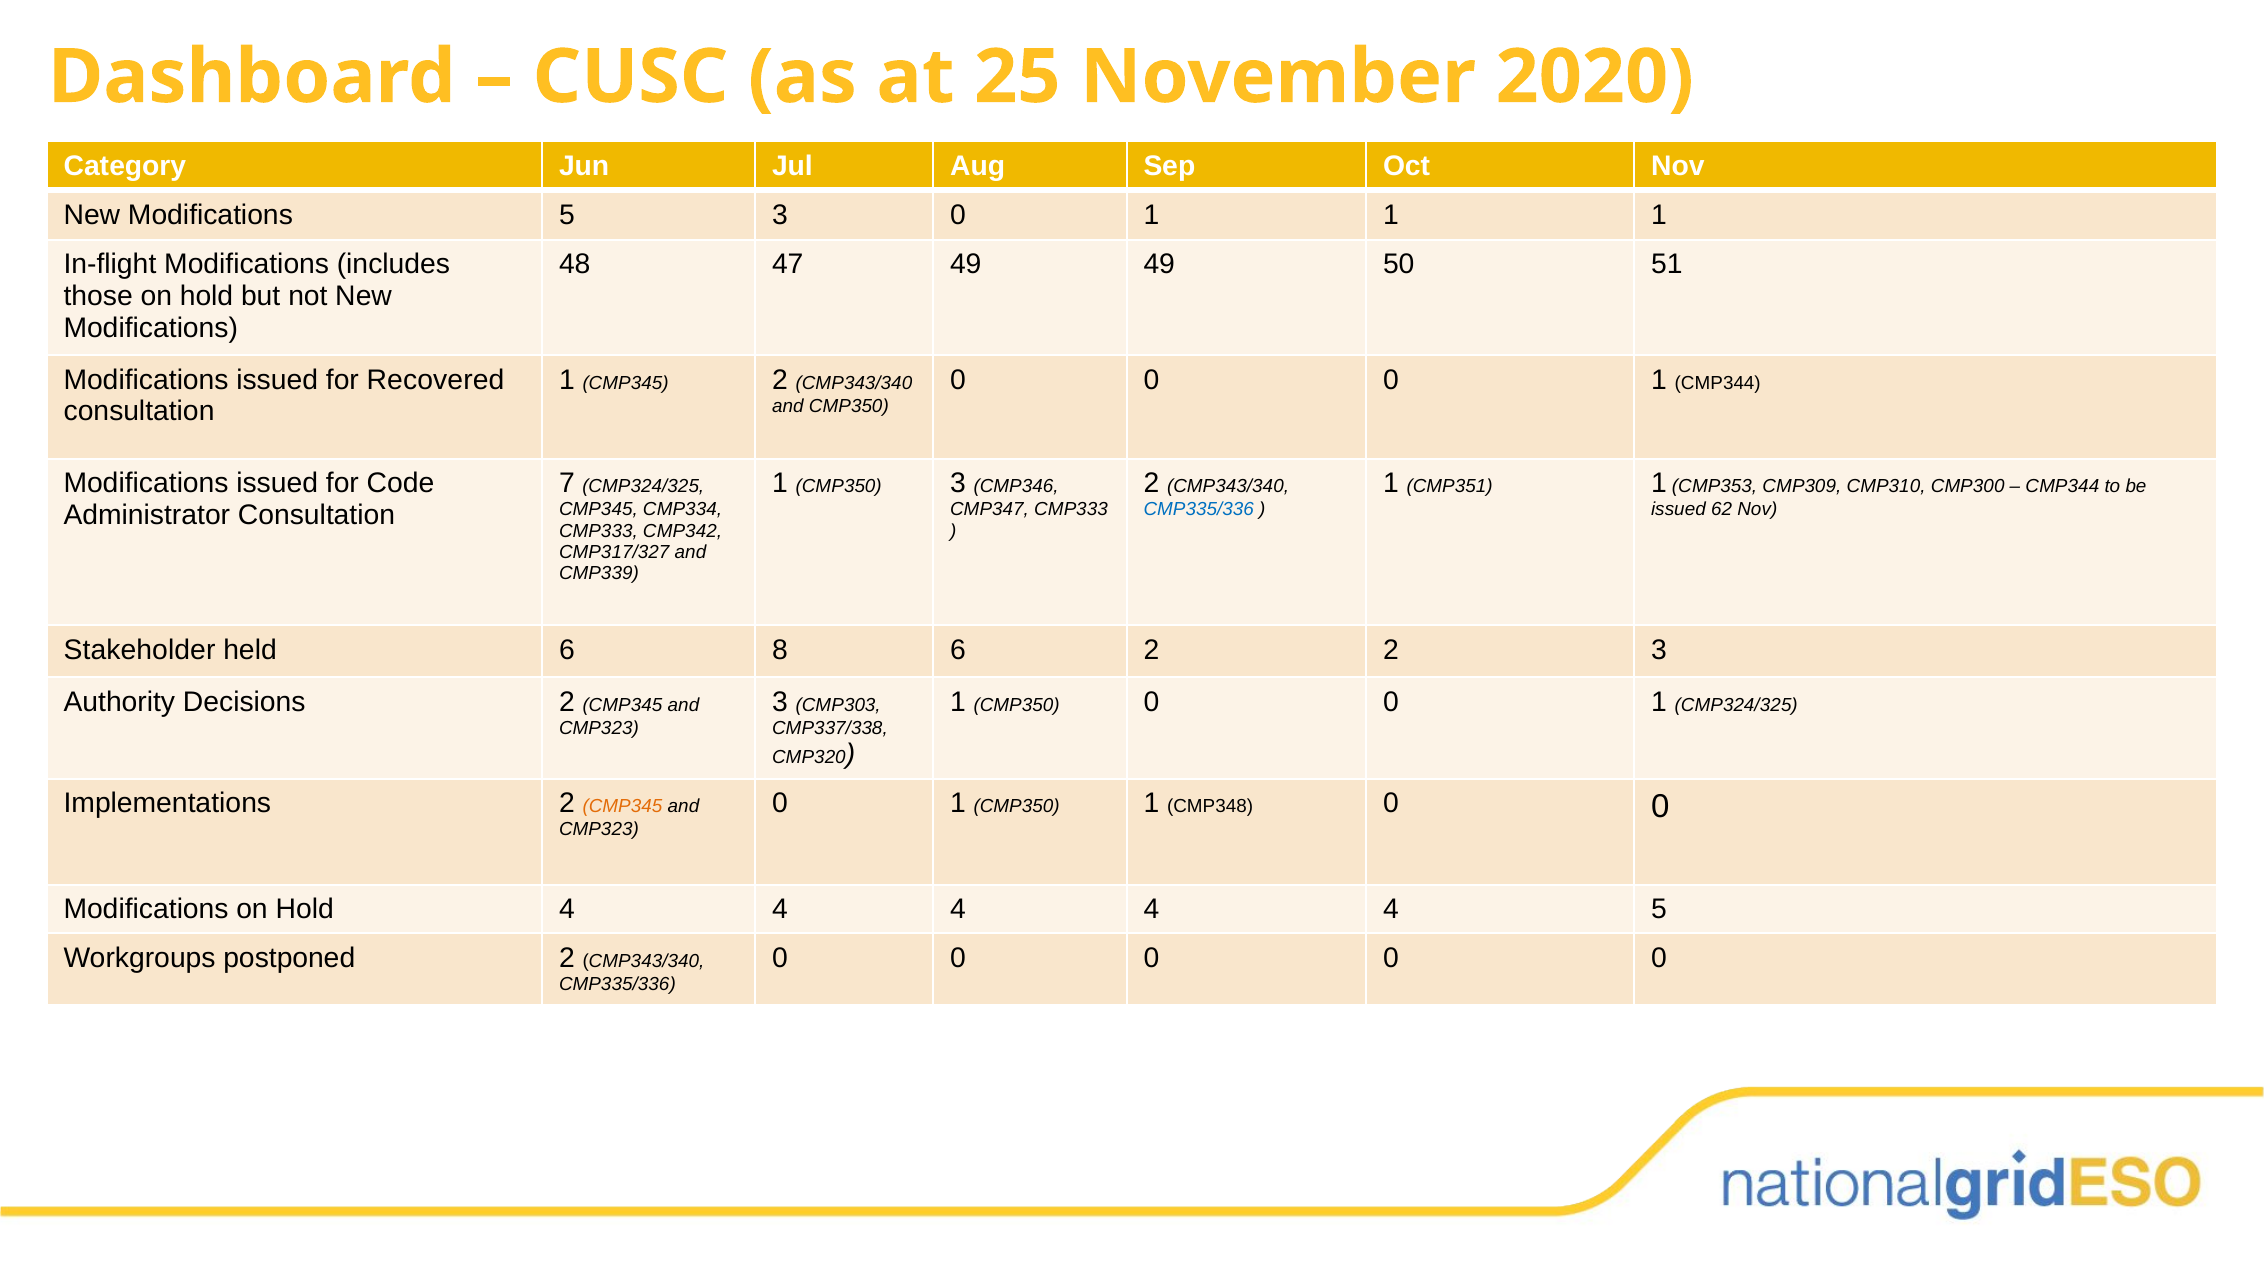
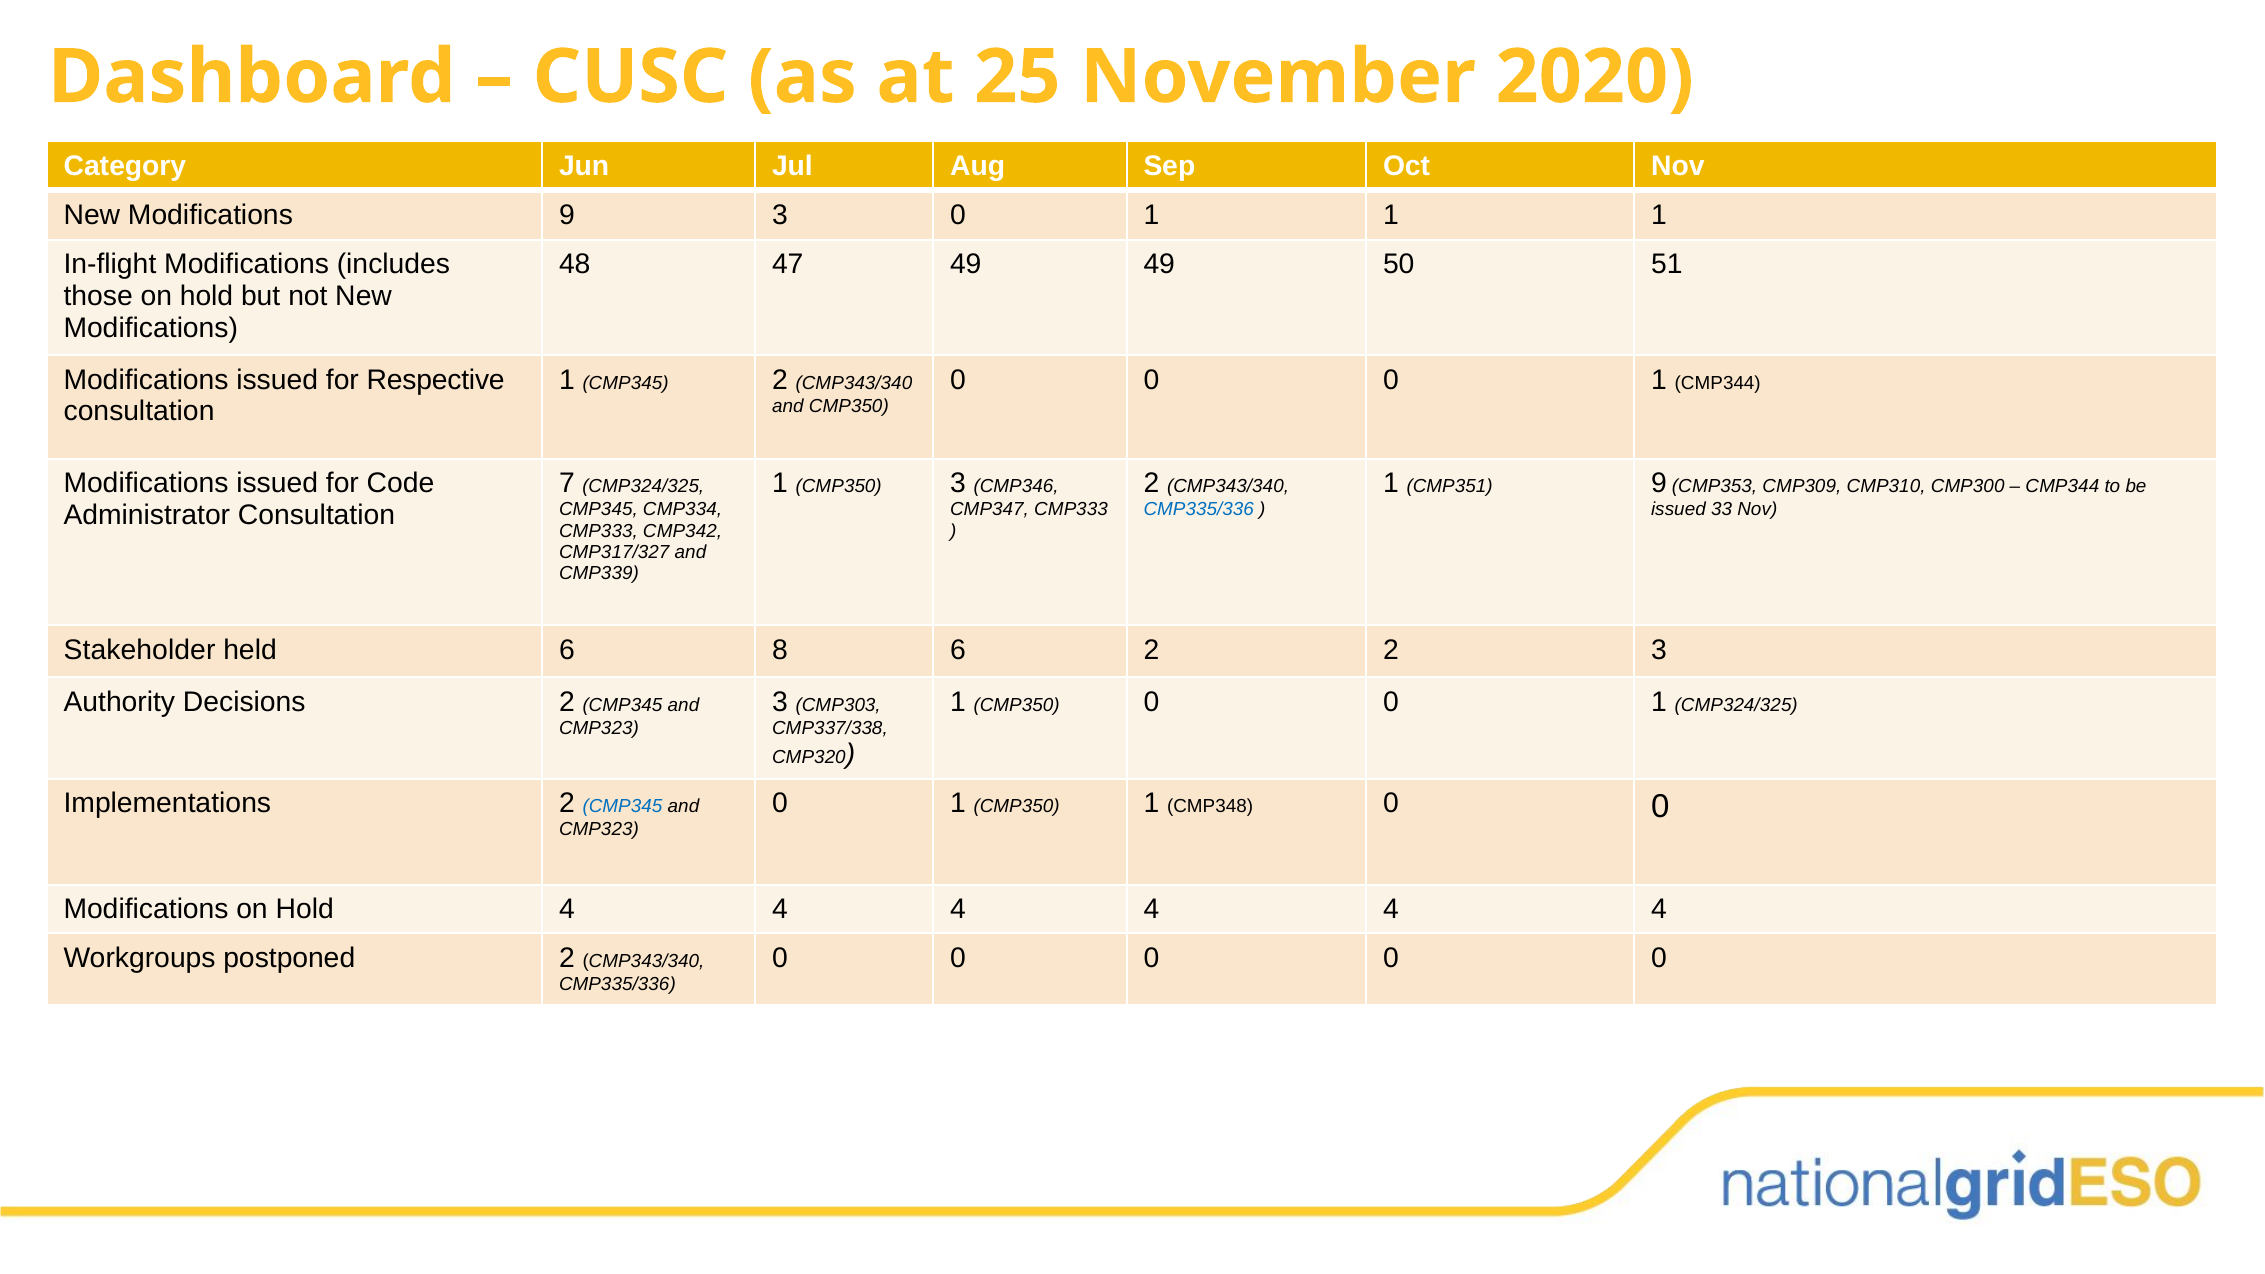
Modifications 5: 5 -> 9
Recovered: Recovered -> Respective
CMP351 1: 1 -> 9
62: 62 -> 33
CMP345 at (622, 807) colour: orange -> blue
5 at (1659, 910): 5 -> 4
